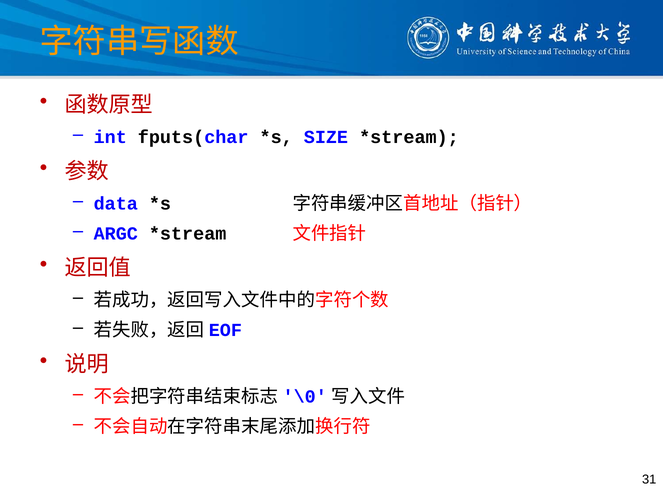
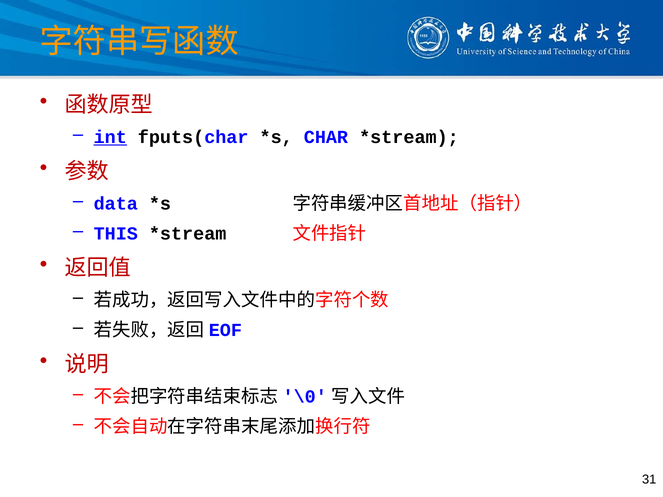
int underline: none -> present
SIZE: SIZE -> CHAR
ARGC: ARGC -> THIS
